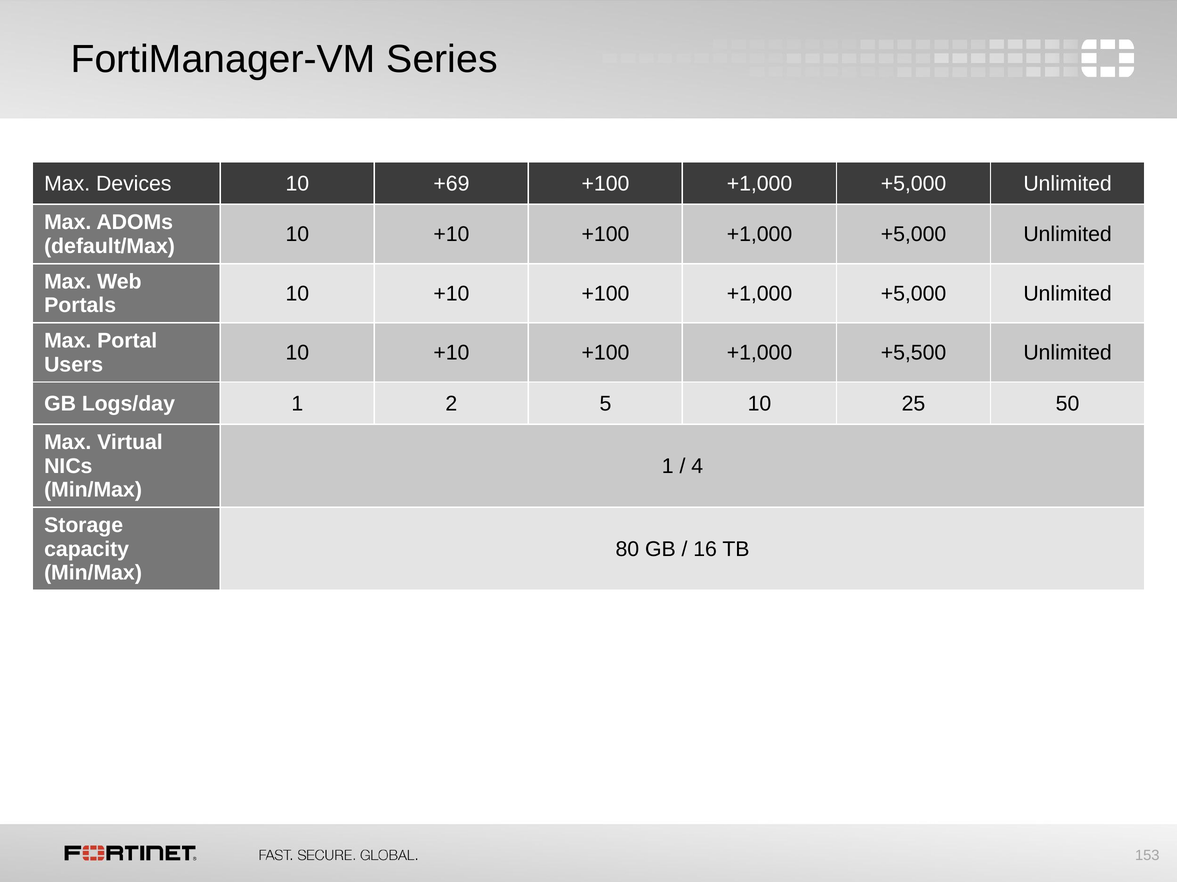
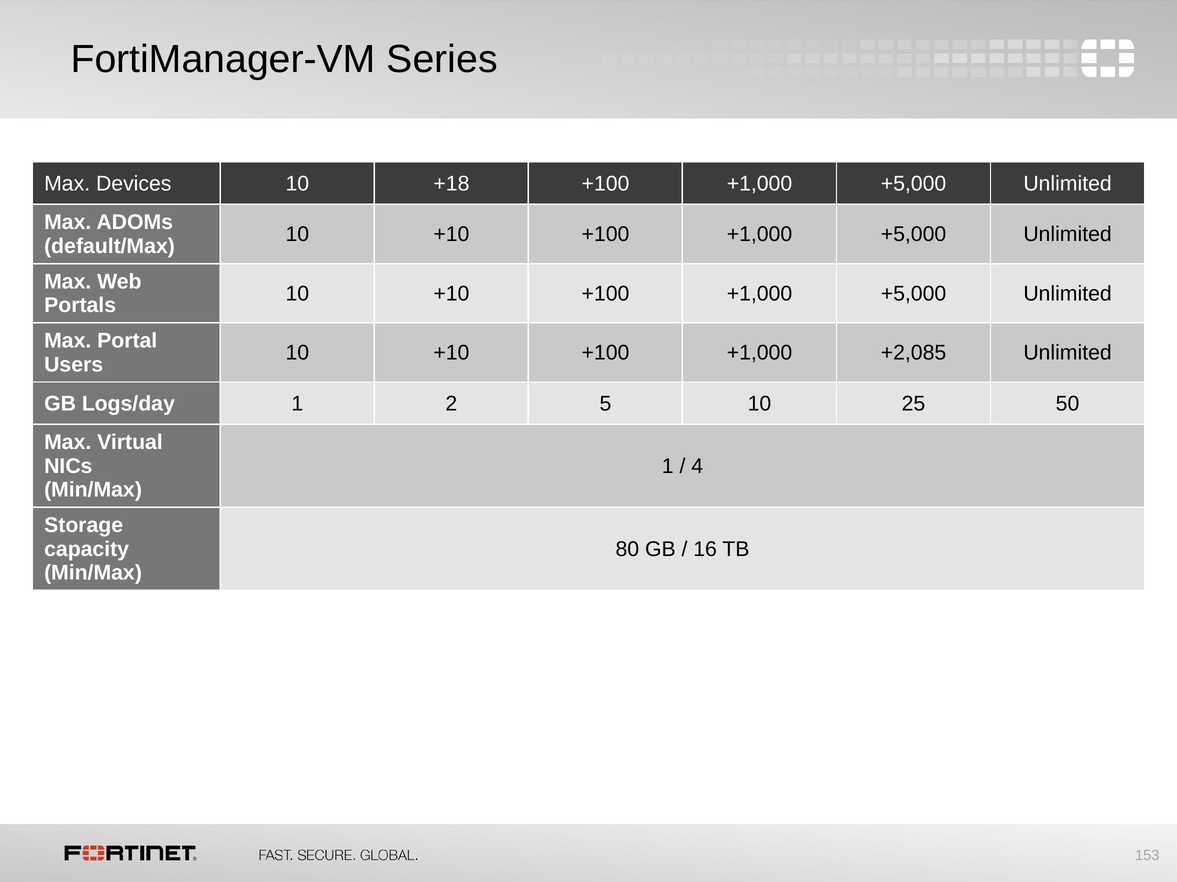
+69: +69 -> +18
+5,500: +5,500 -> +2,085
